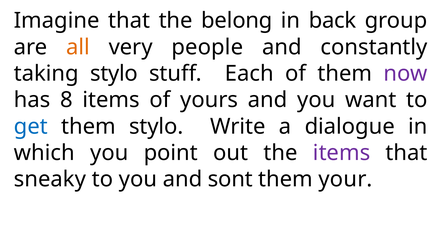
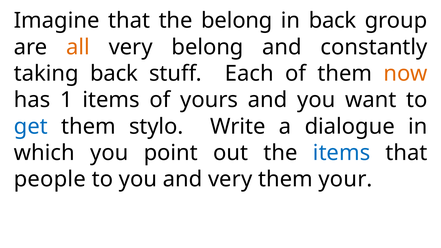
very people: people -> belong
taking stylo: stylo -> back
now colour: purple -> orange
8: 8 -> 1
items at (342, 153) colour: purple -> blue
sneaky: sneaky -> people
and sont: sont -> very
